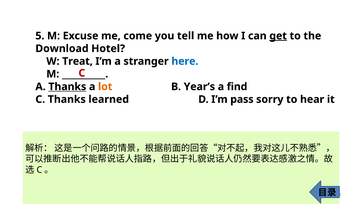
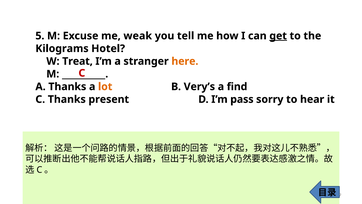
come: come -> weak
Download: Download -> Kilograms
here colour: blue -> orange
Thanks at (67, 87) underline: present -> none
Year’s: Year’s -> Very’s
learned: learned -> present
